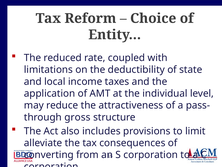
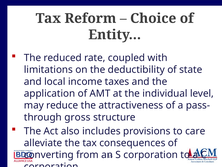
limit: limit -> care
